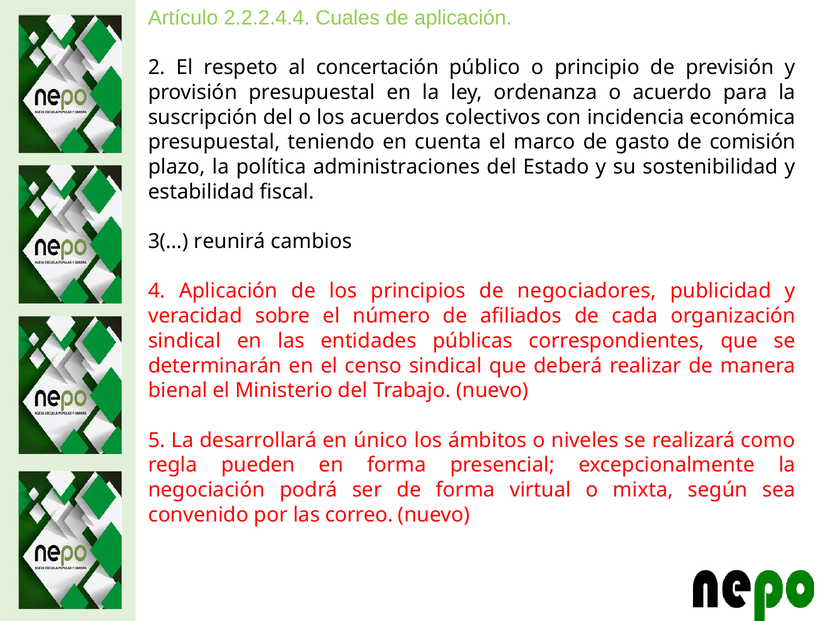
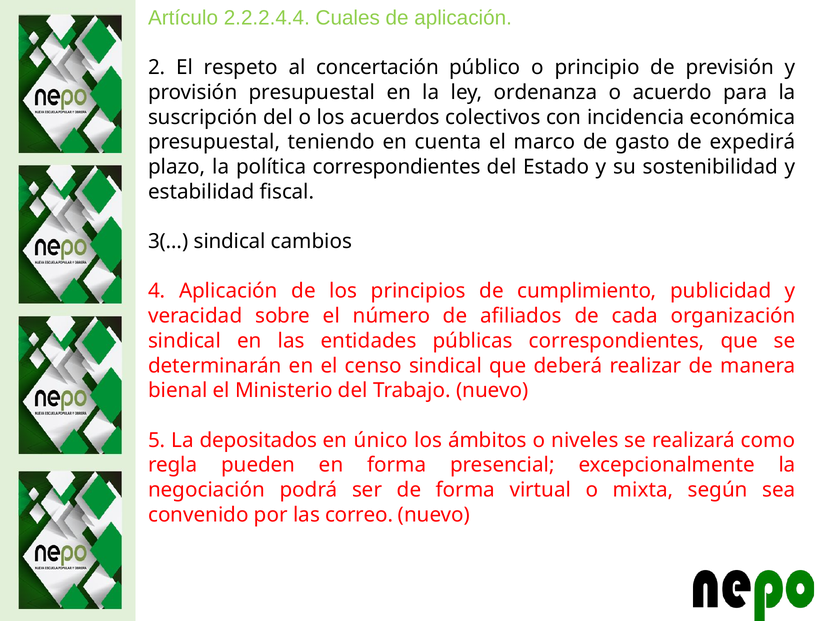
comisión: comisión -> expedirá
política administraciones: administraciones -> correspondientes
3(… reunirá: reunirá -> sindical
negociadores: negociadores -> cumplimiento
desarrollará: desarrollará -> depositados
